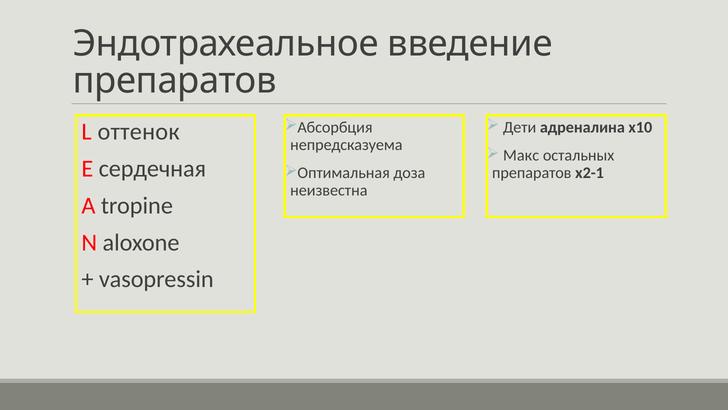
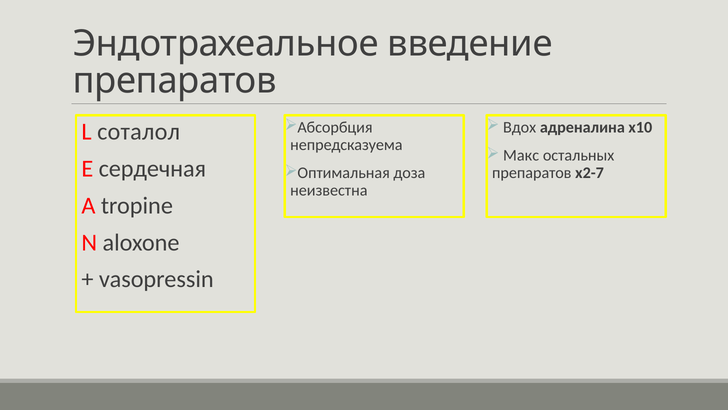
Дети: Дети -> Вдох
оттенок: оттенок -> соталол
х2-1: х2-1 -> х2-7
